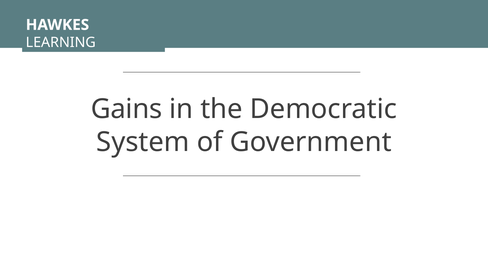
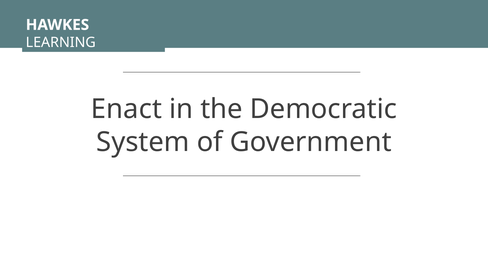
Gains: Gains -> Enact
